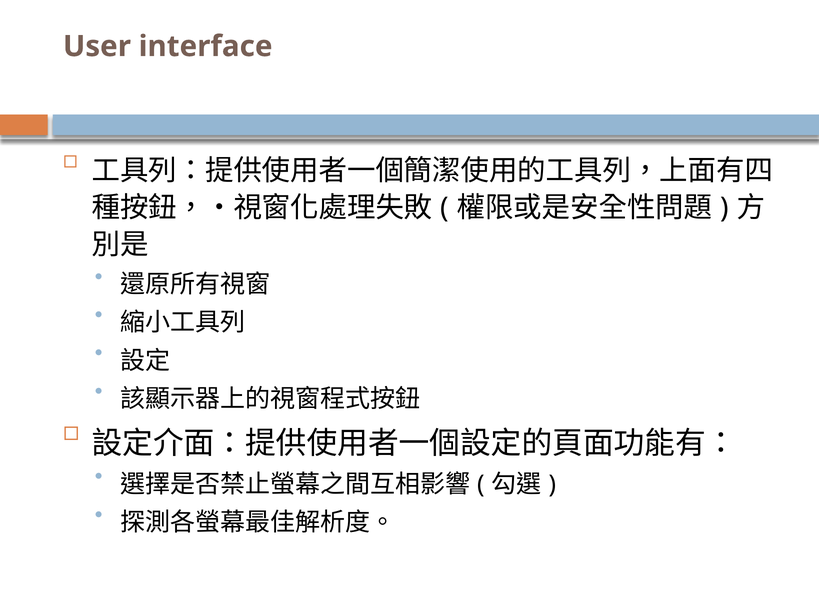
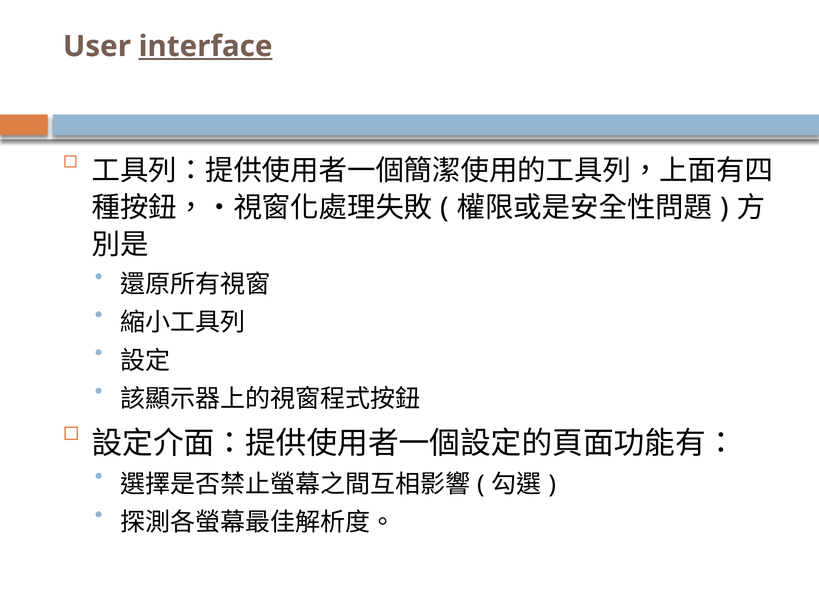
interface underline: none -> present
